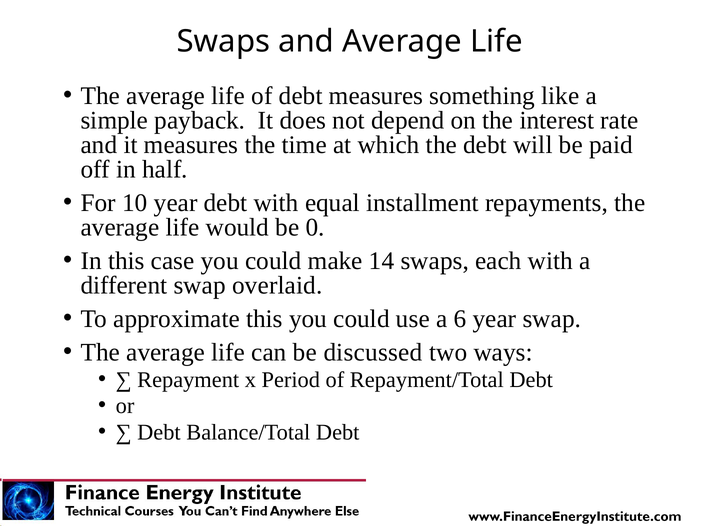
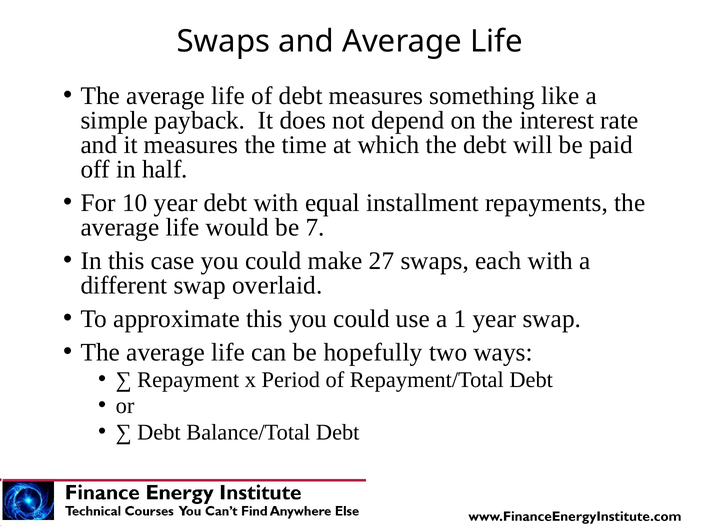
0: 0 -> 7
14: 14 -> 27
6: 6 -> 1
discussed: discussed -> hopefully
